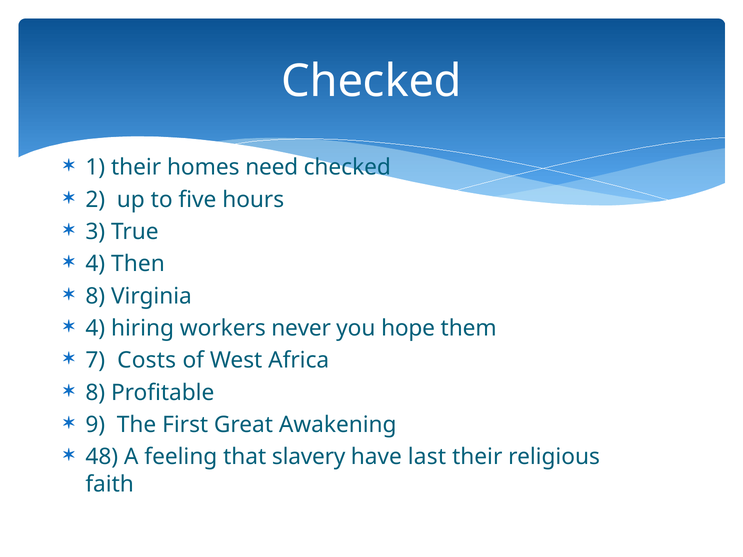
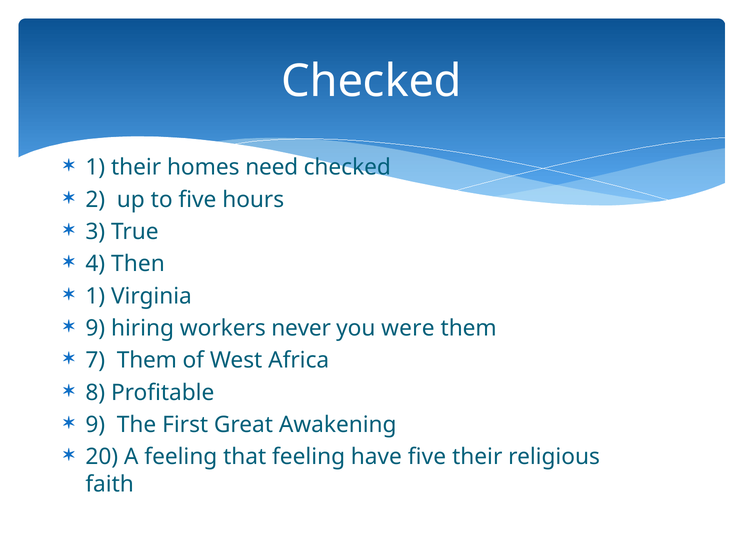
8 at (95, 296): 8 -> 1
4 at (95, 328): 4 -> 9
hope: hope -> were
7 Costs: Costs -> Them
48: 48 -> 20
that slavery: slavery -> feeling
have last: last -> five
